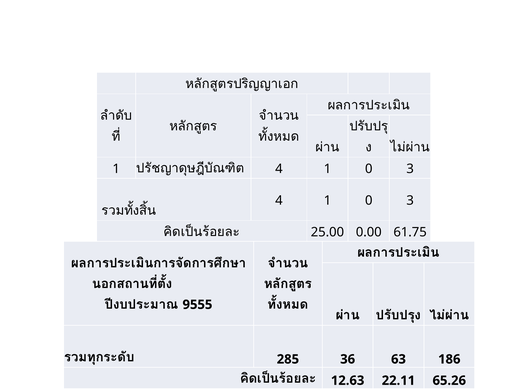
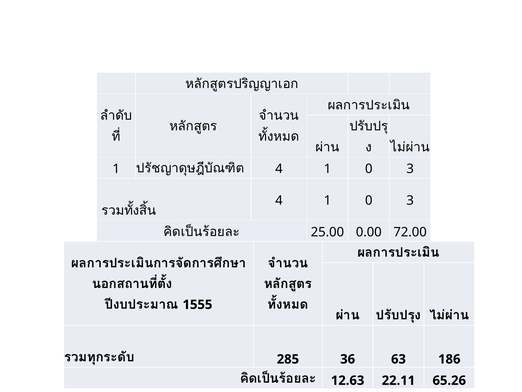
61.75: 61.75 -> 72.00
9555: 9555 -> 1555
